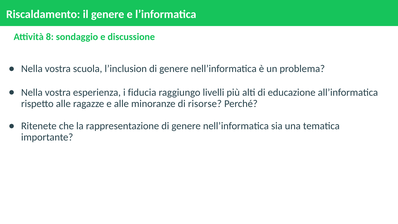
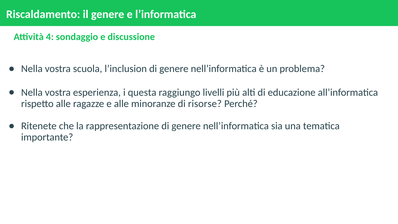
8: 8 -> 4
fiducia: fiducia -> questa
